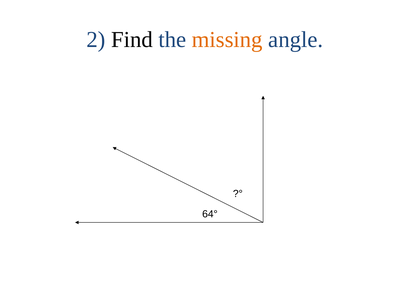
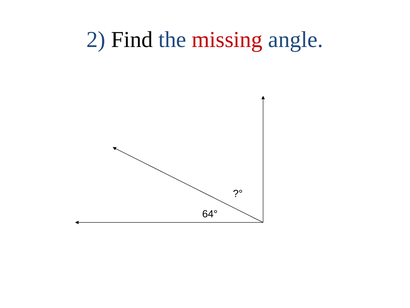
missing colour: orange -> red
